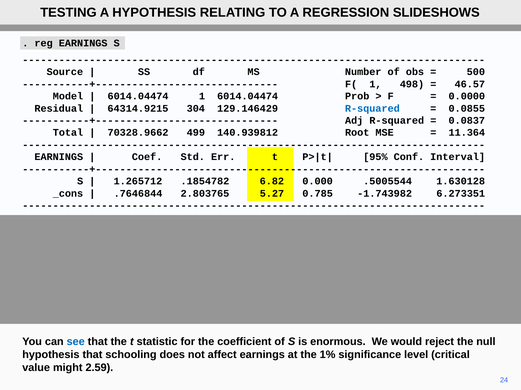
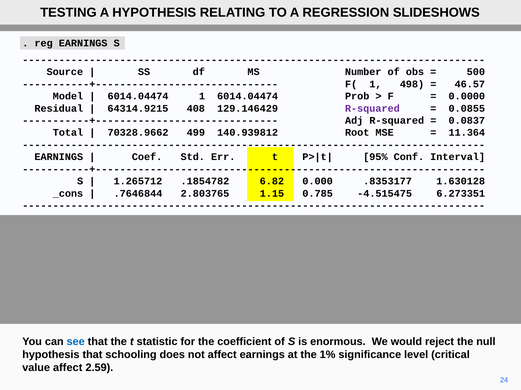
304: 304 -> 408
R-squared at (372, 109) colour: blue -> purple
.5005544: .5005544 -> .8353177
5.27: 5.27 -> 1.15
-1.743982: -1.743982 -> -4.515475
value might: might -> affect
